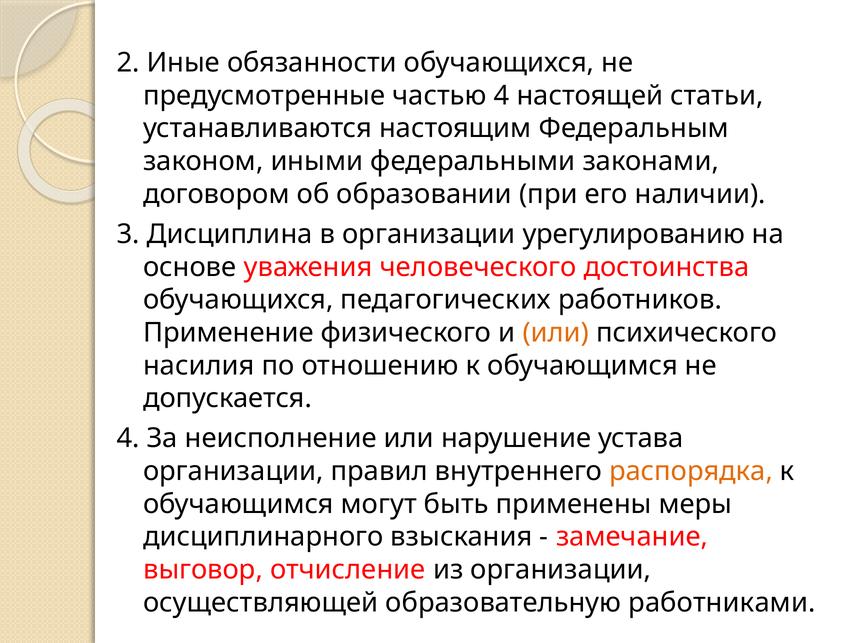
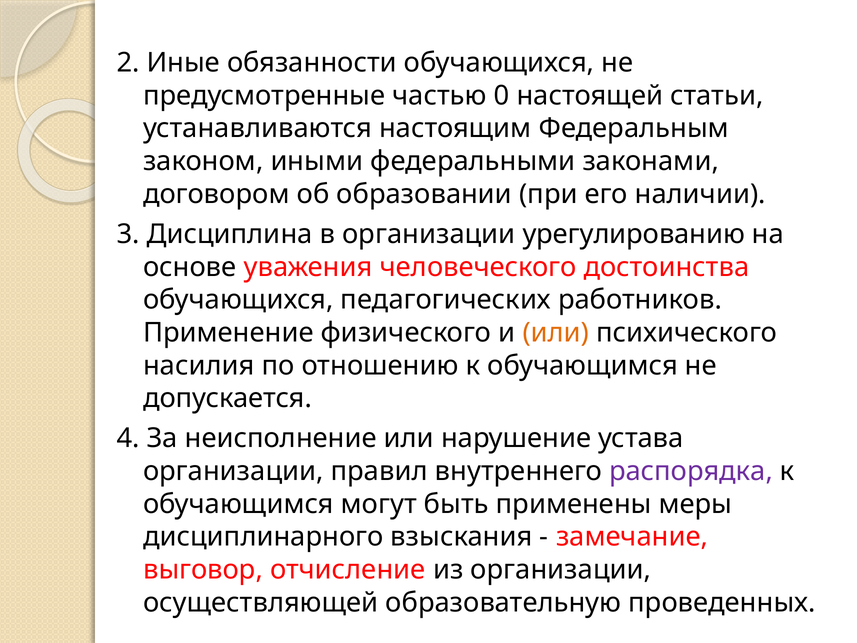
частью 4: 4 -> 0
распорядка colour: orange -> purple
работниками: работниками -> проведенных
